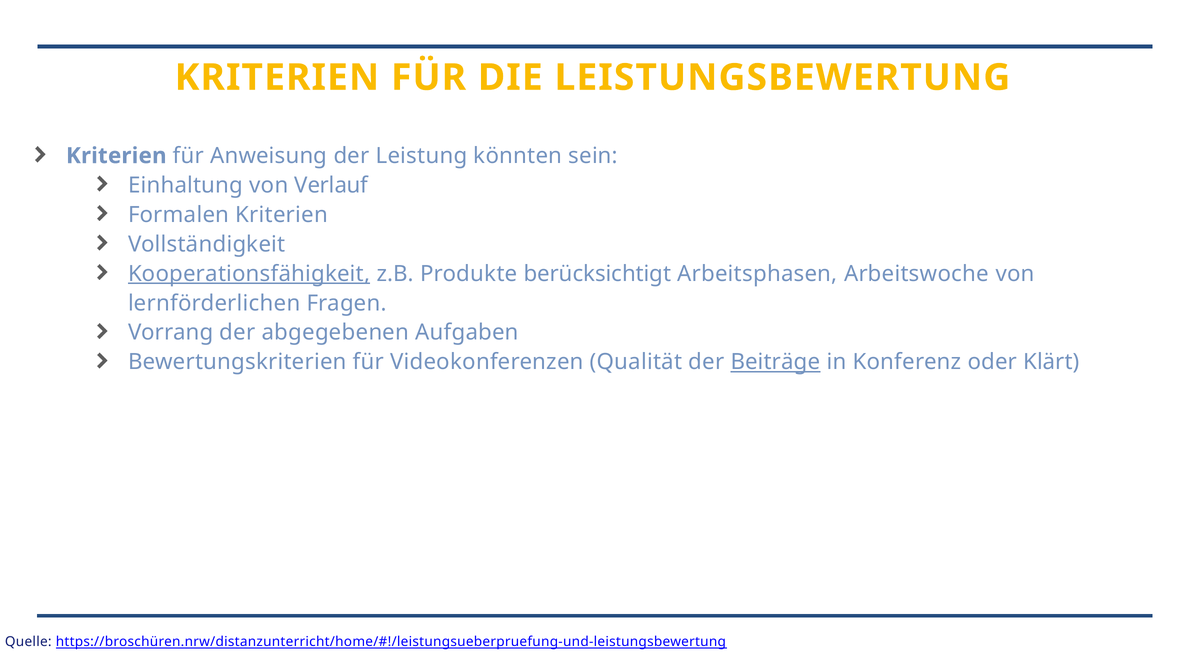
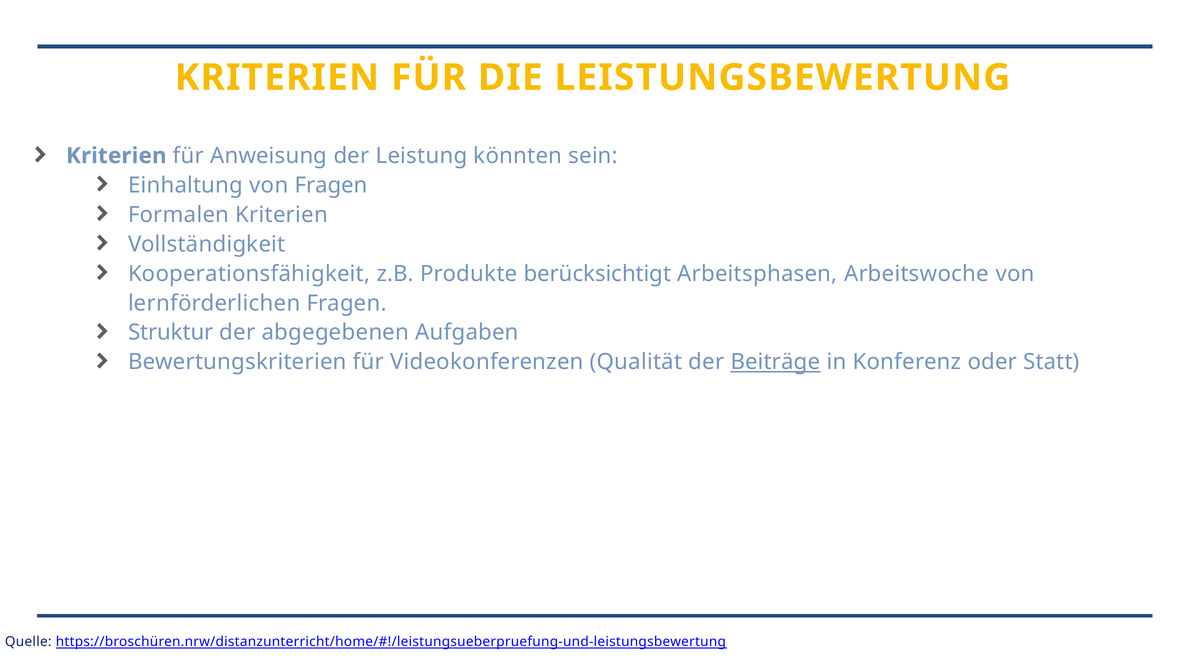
von Verlauf: Verlauf -> Fragen
Kooperationsfähigkeit underline: present -> none
Vorrang: Vorrang -> Struktur
Klärt: Klärt -> Statt
